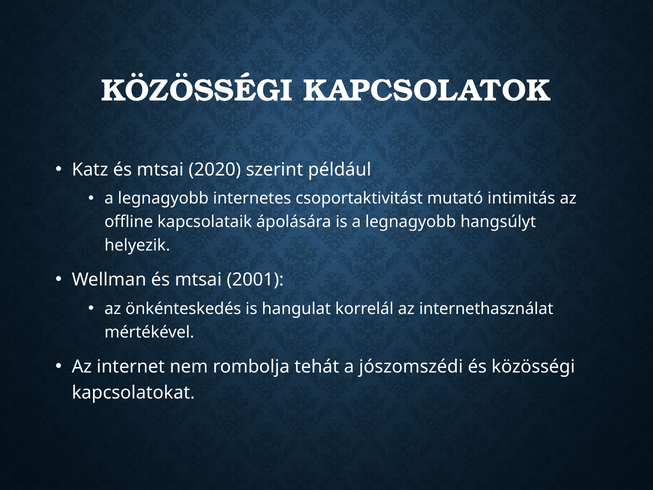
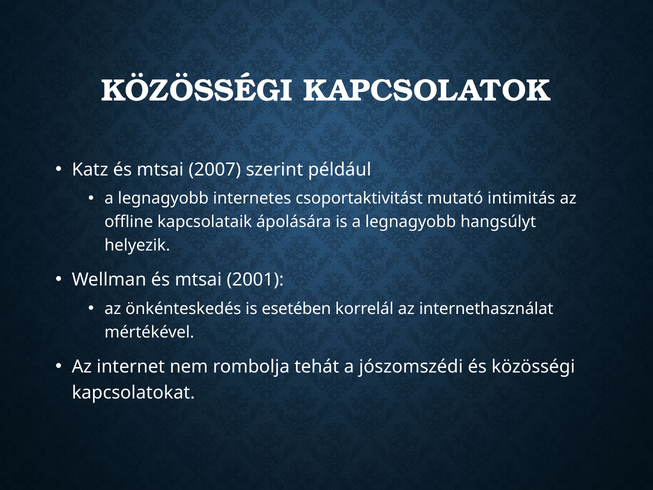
2020: 2020 -> 2007
hangulat: hangulat -> esetében
